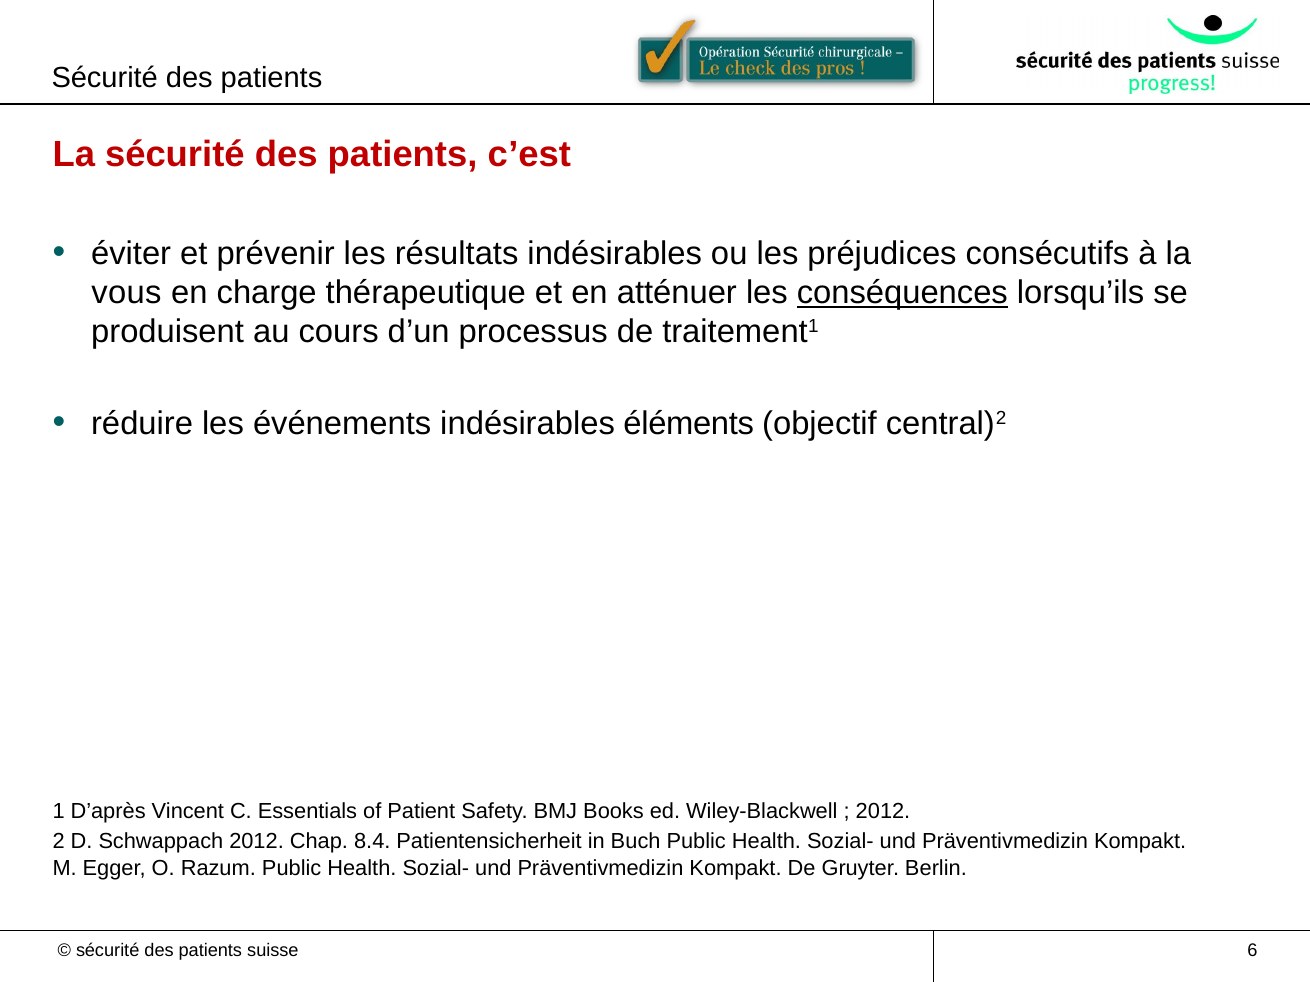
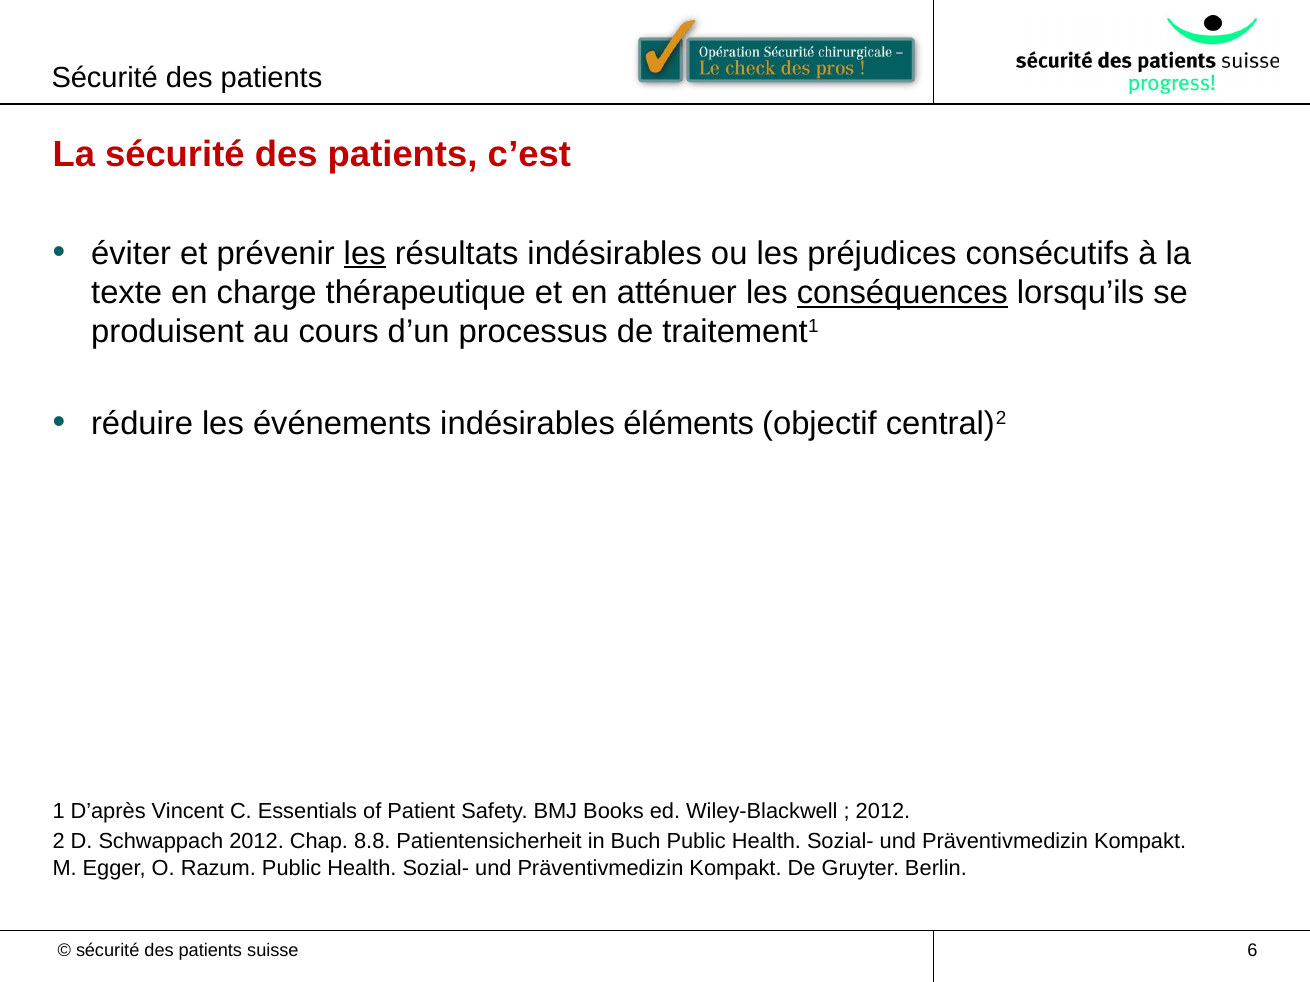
les at (365, 253) underline: none -> present
vous: vous -> texte
8.4: 8.4 -> 8.8
